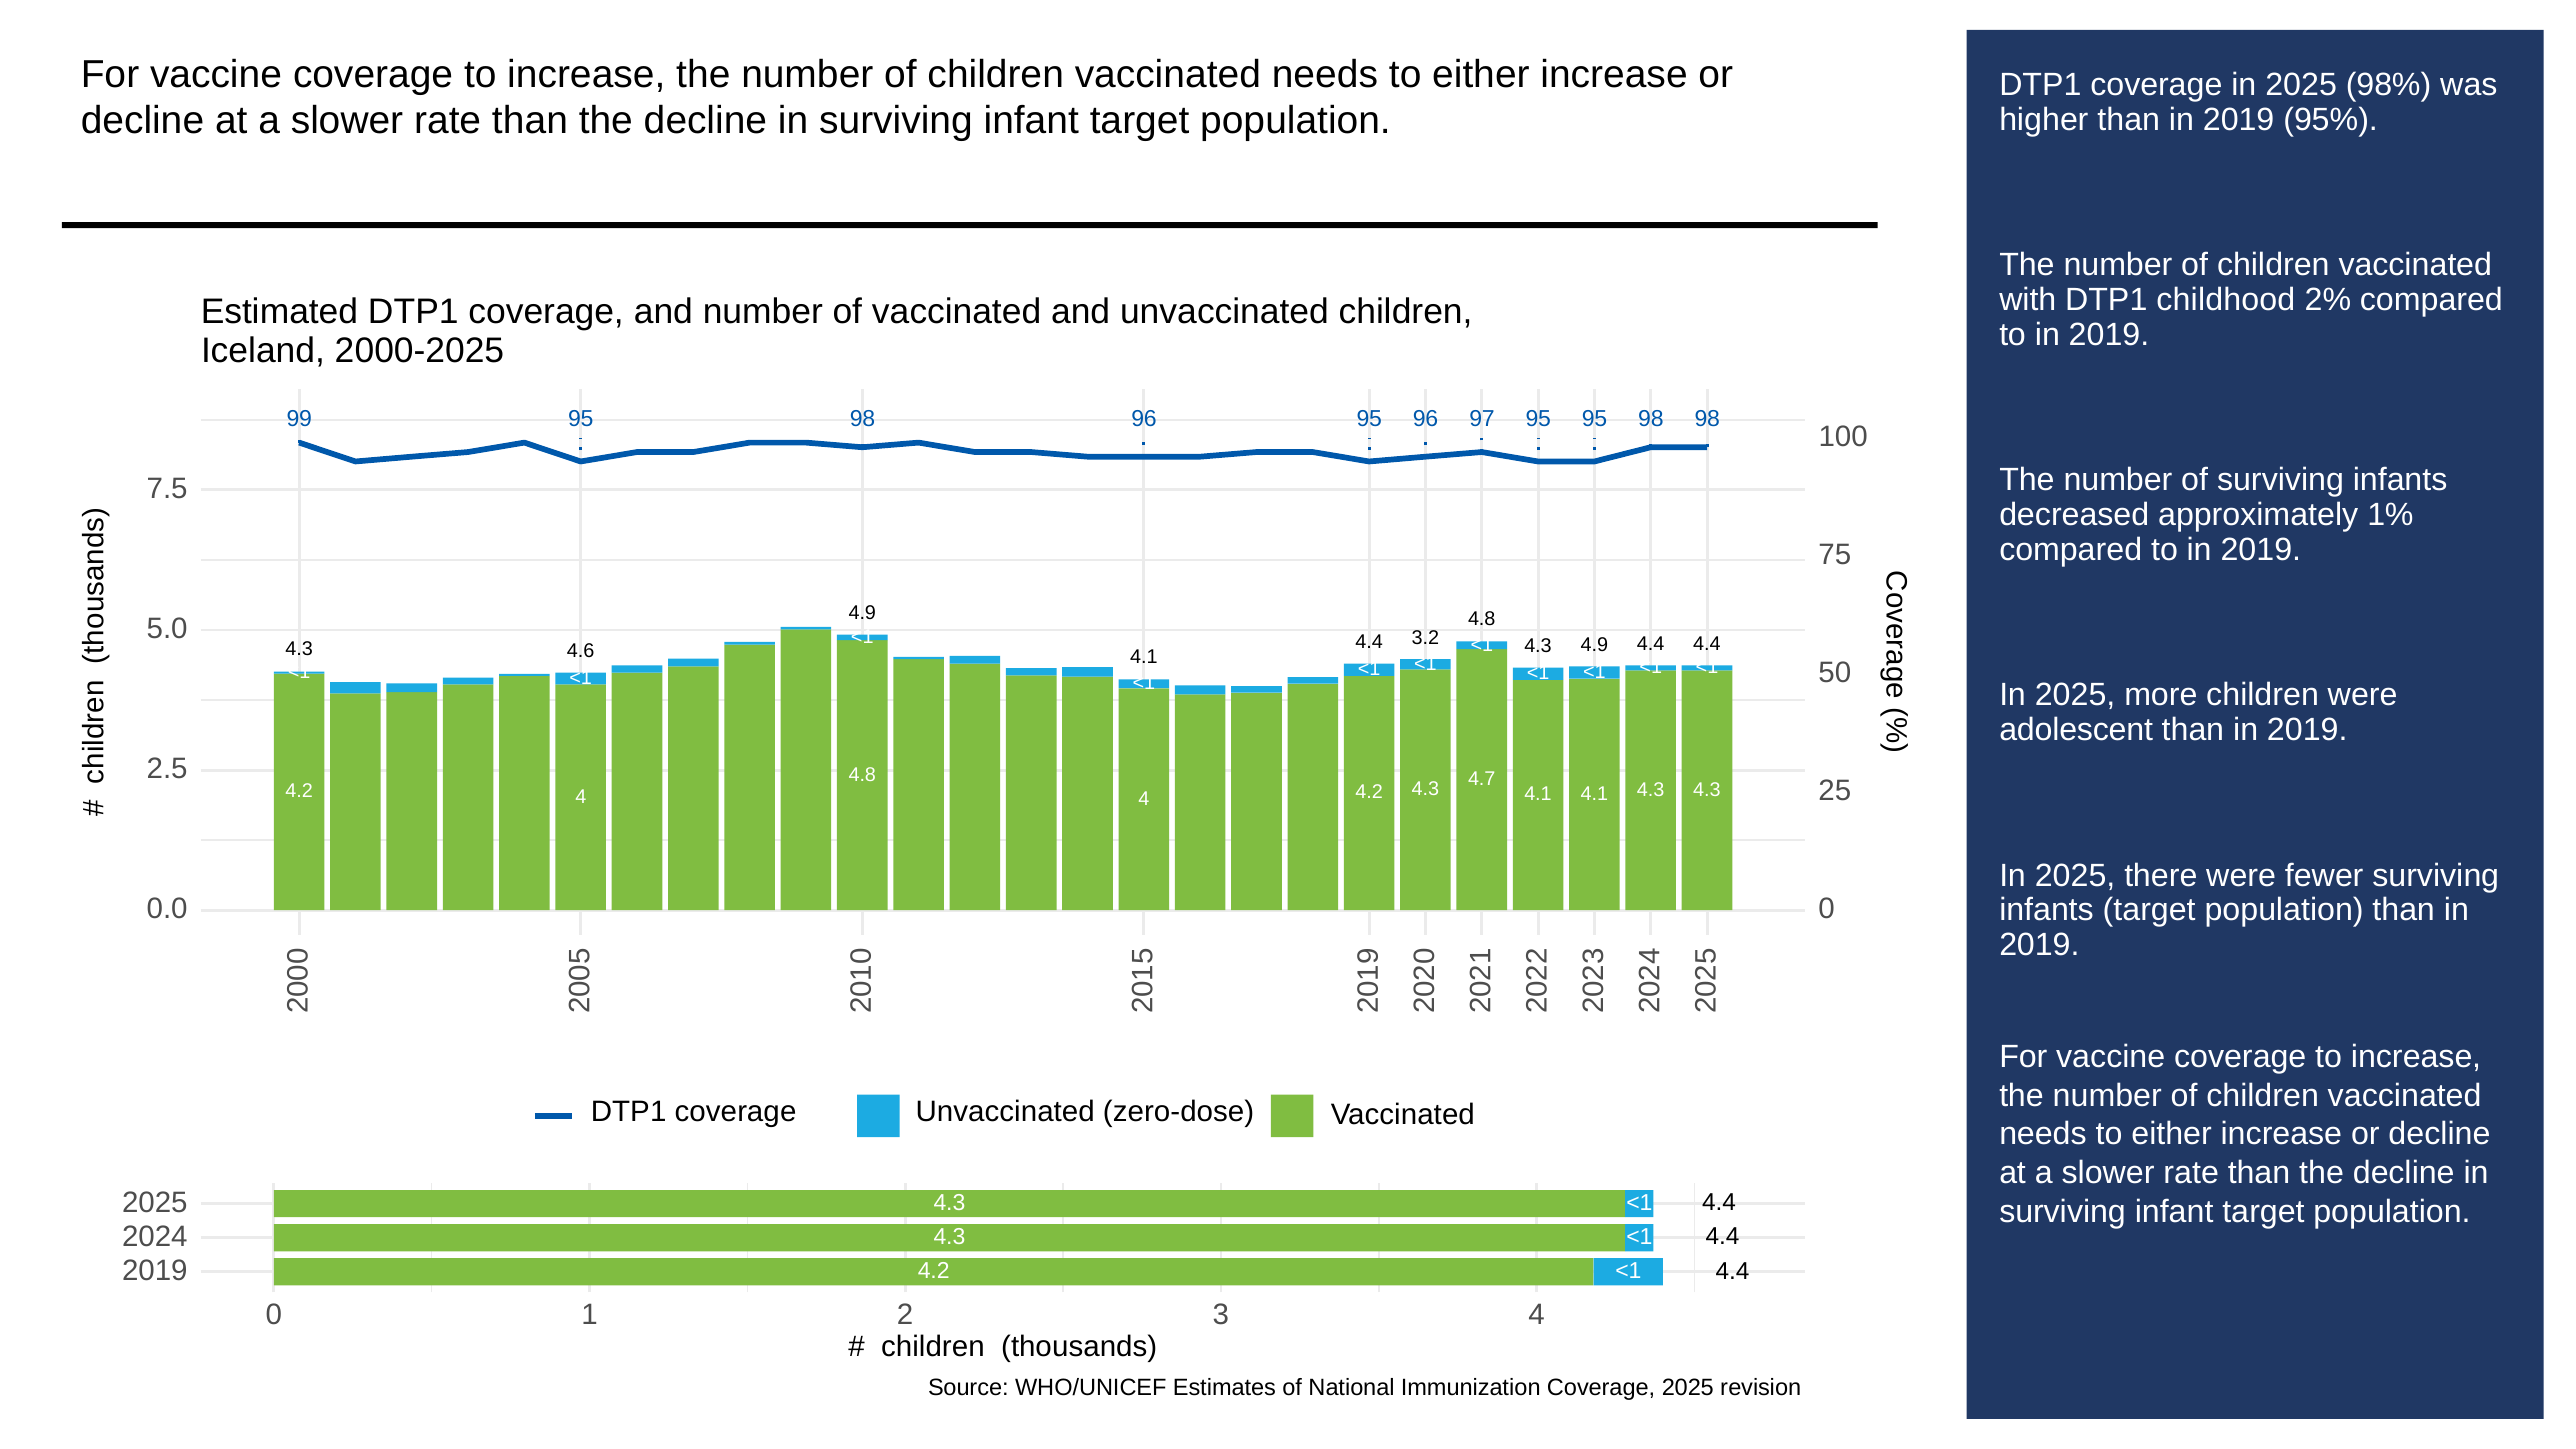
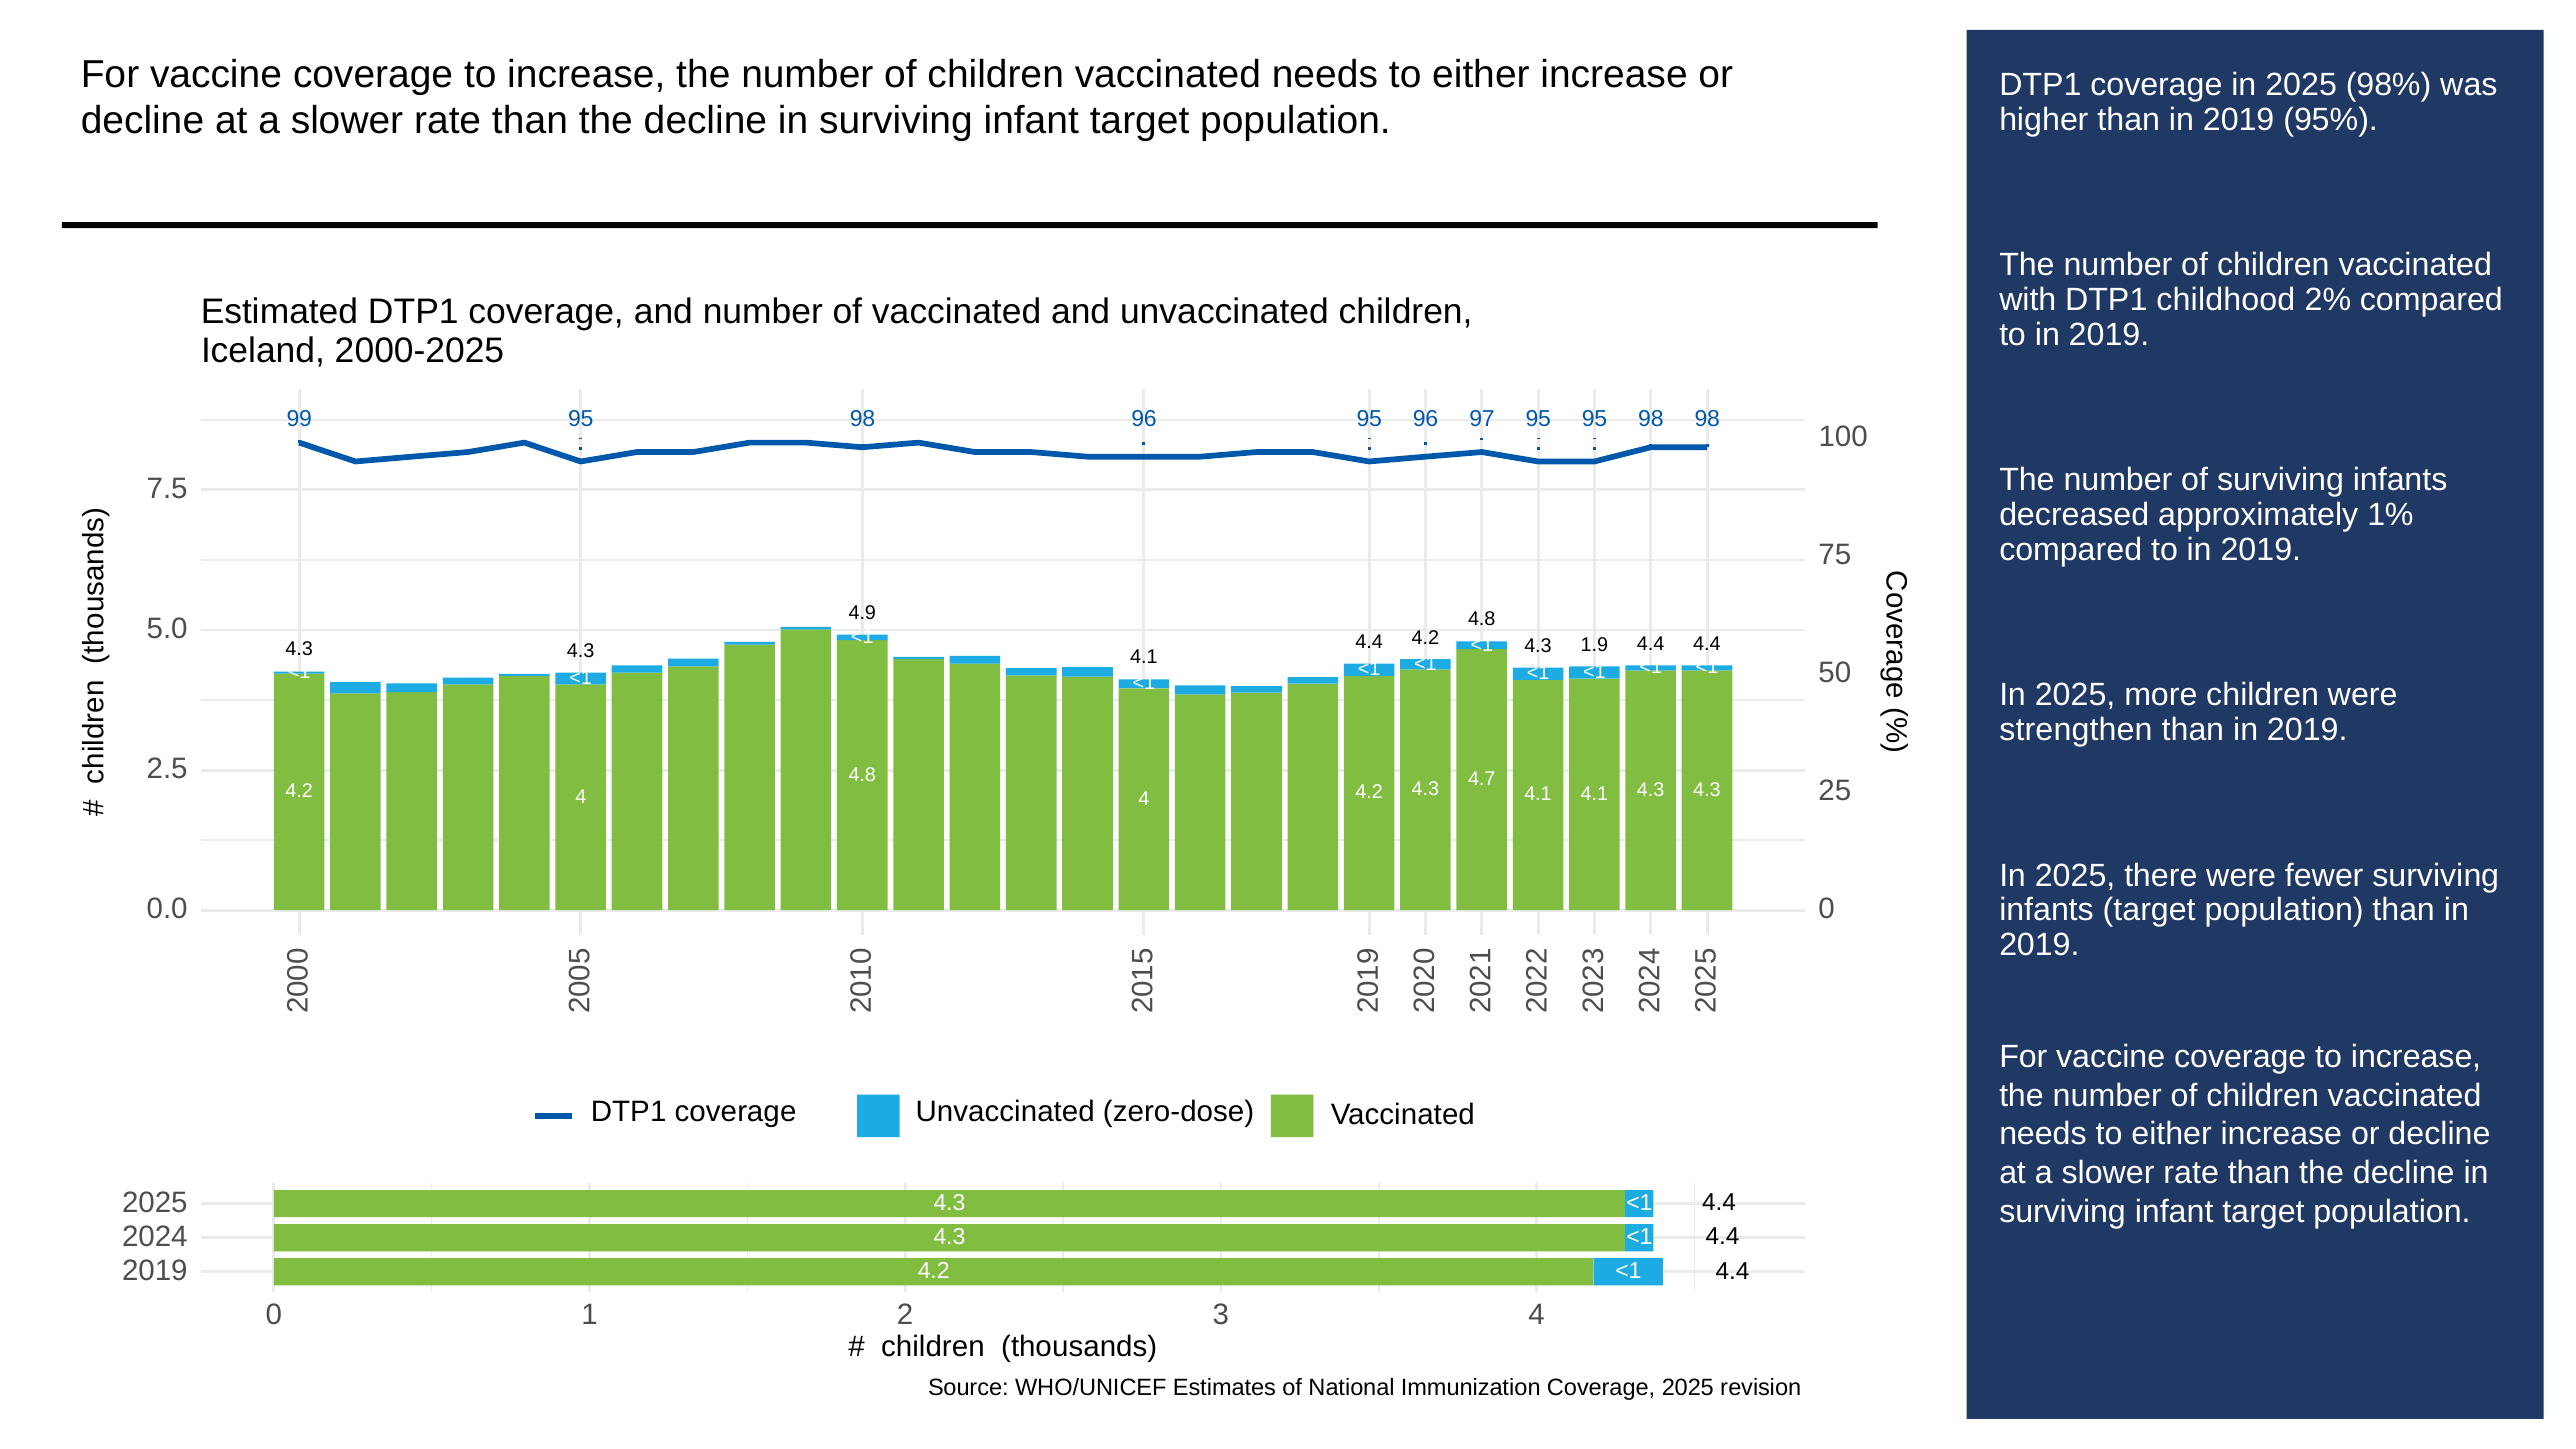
3.2 at (1425, 638): 3.2 -> 4.2
4.3 4.9: 4.9 -> 1.9
4.3 4.6: 4.6 -> 4.3
adolescent: adolescent -> strengthen
